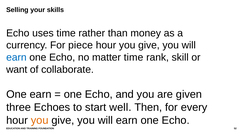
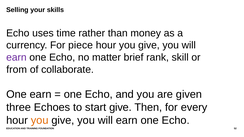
earn at (16, 58) colour: blue -> purple
matter time: time -> brief
want: want -> from
start well: well -> give
